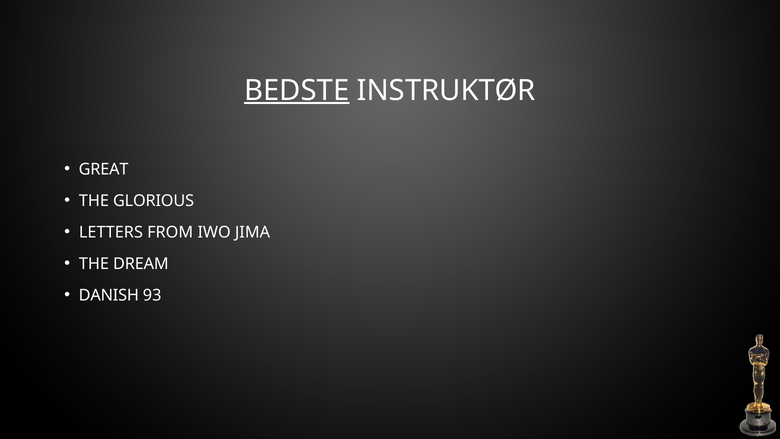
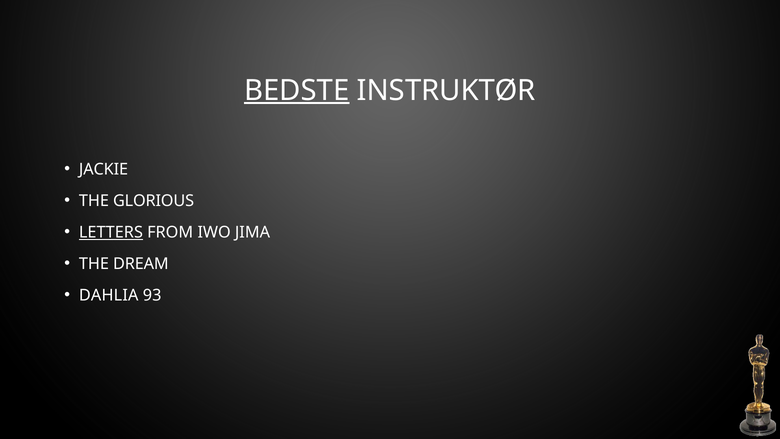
GREAT: GREAT -> JACKIE
LETTERS underline: none -> present
DANISH: DANISH -> DAHLIA
